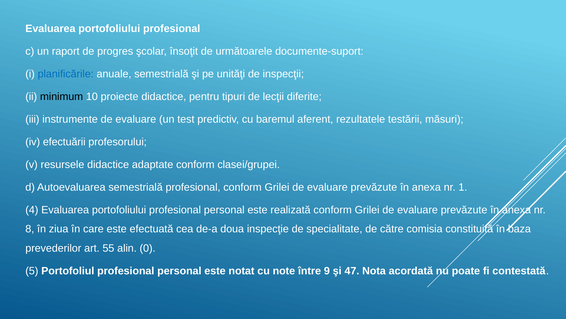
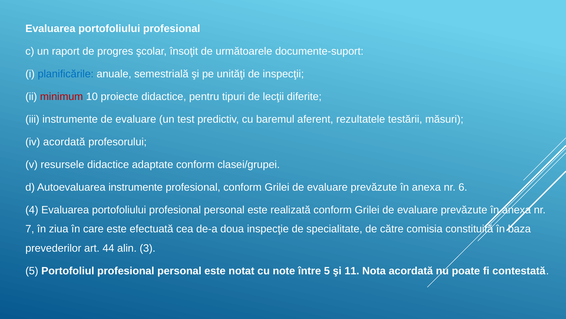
minimum colour: black -> red
iv efectuării: efectuării -> acordată
Autoevaluarea semestrială: semestrială -> instrumente
1: 1 -> 6
8: 8 -> 7
55: 55 -> 44
0: 0 -> 3
între 9: 9 -> 5
47: 47 -> 11
